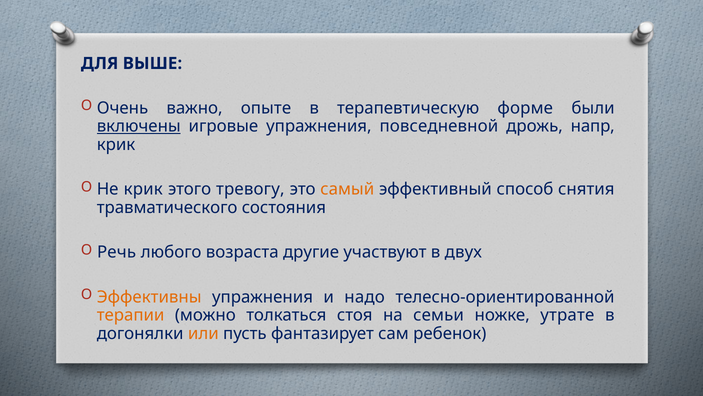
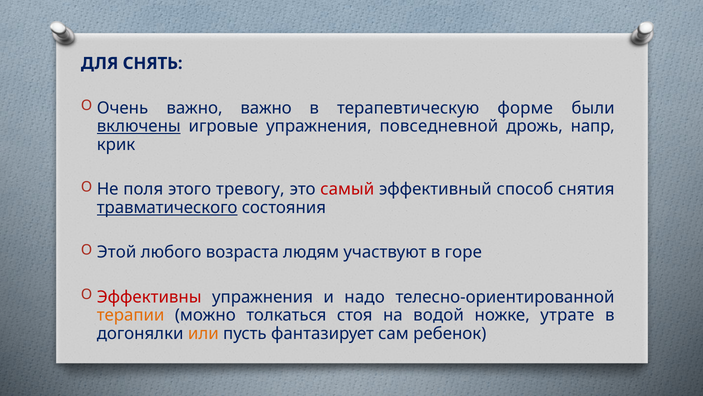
ВЫШЕ: ВЫШЕ -> СНЯТЬ
важно опыте: опыте -> важно
Не крик: крик -> поля
самый colour: orange -> red
травматического underline: none -> present
Речь: Речь -> Этой
другие: другие -> людям
двух: двух -> горе
Эффективны colour: orange -> red
семьи: семьи -> водой
